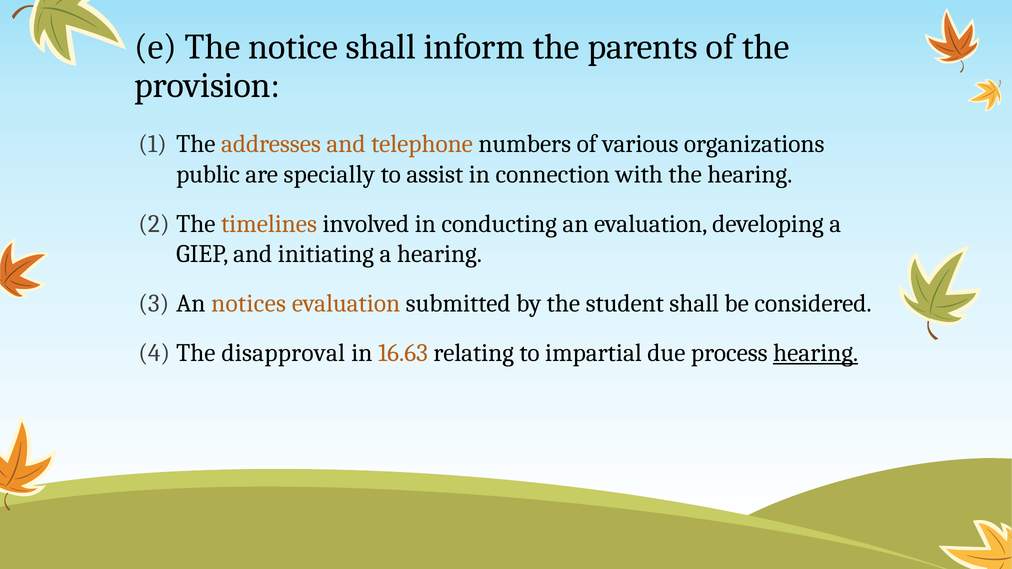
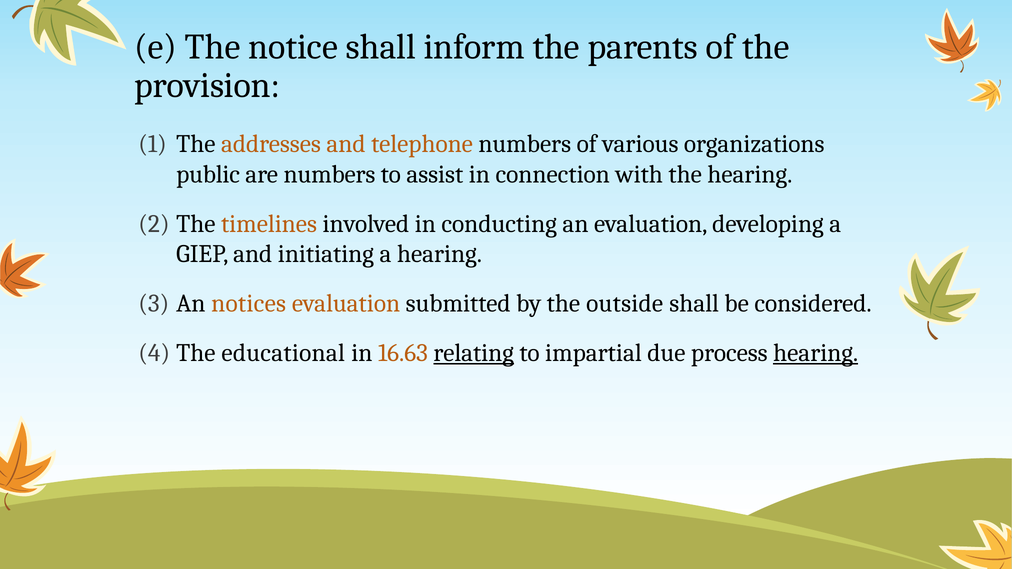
are specially: specially -> numbers
student: student -> outside
disapproval: disapproval -> educational
relating underline: none -> present
